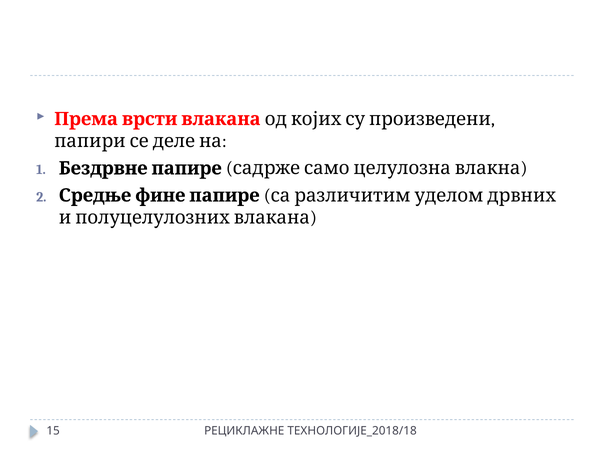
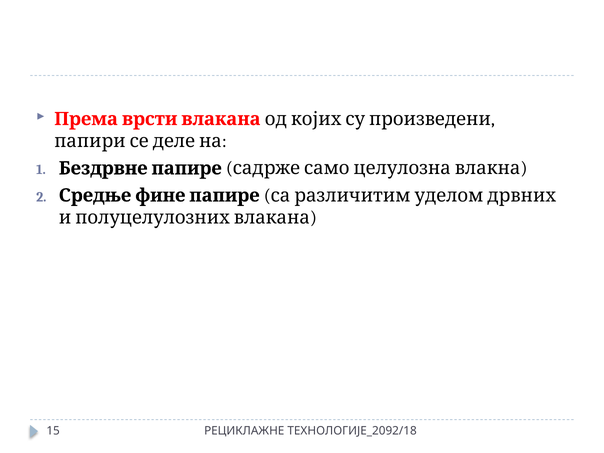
ТЕХНОЛОГИЈЕ_2018/18: ТЕХНОЛОГИЈЕ_2018/18 -> ТЕХНОЛОГИЈЕ_2092/18
